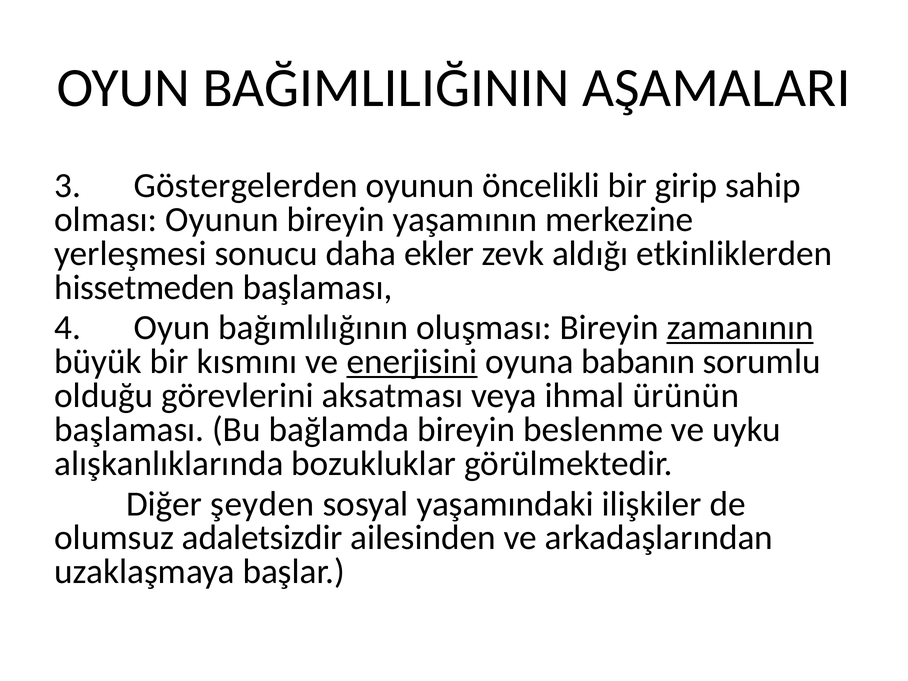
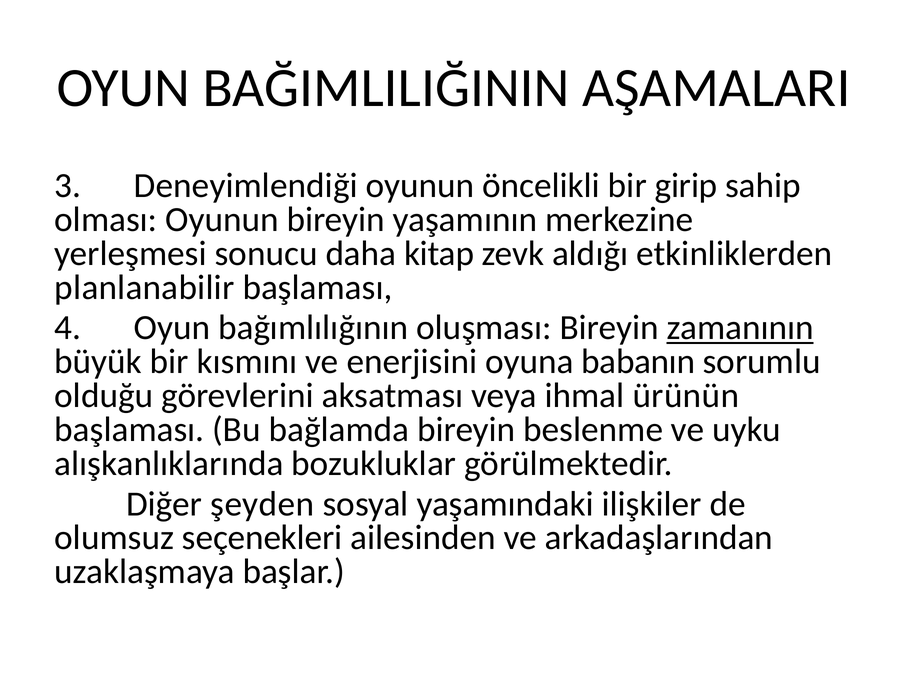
Göstergelerden: Göstergelerden -> Deneyimlendiği
ekler: ekler -> kitap
hissetmeden: hissetmeden -> planlanabilir
enerjisini underline: present -> none
adaletsizdir: adaletsizdir -> seçenekleri
